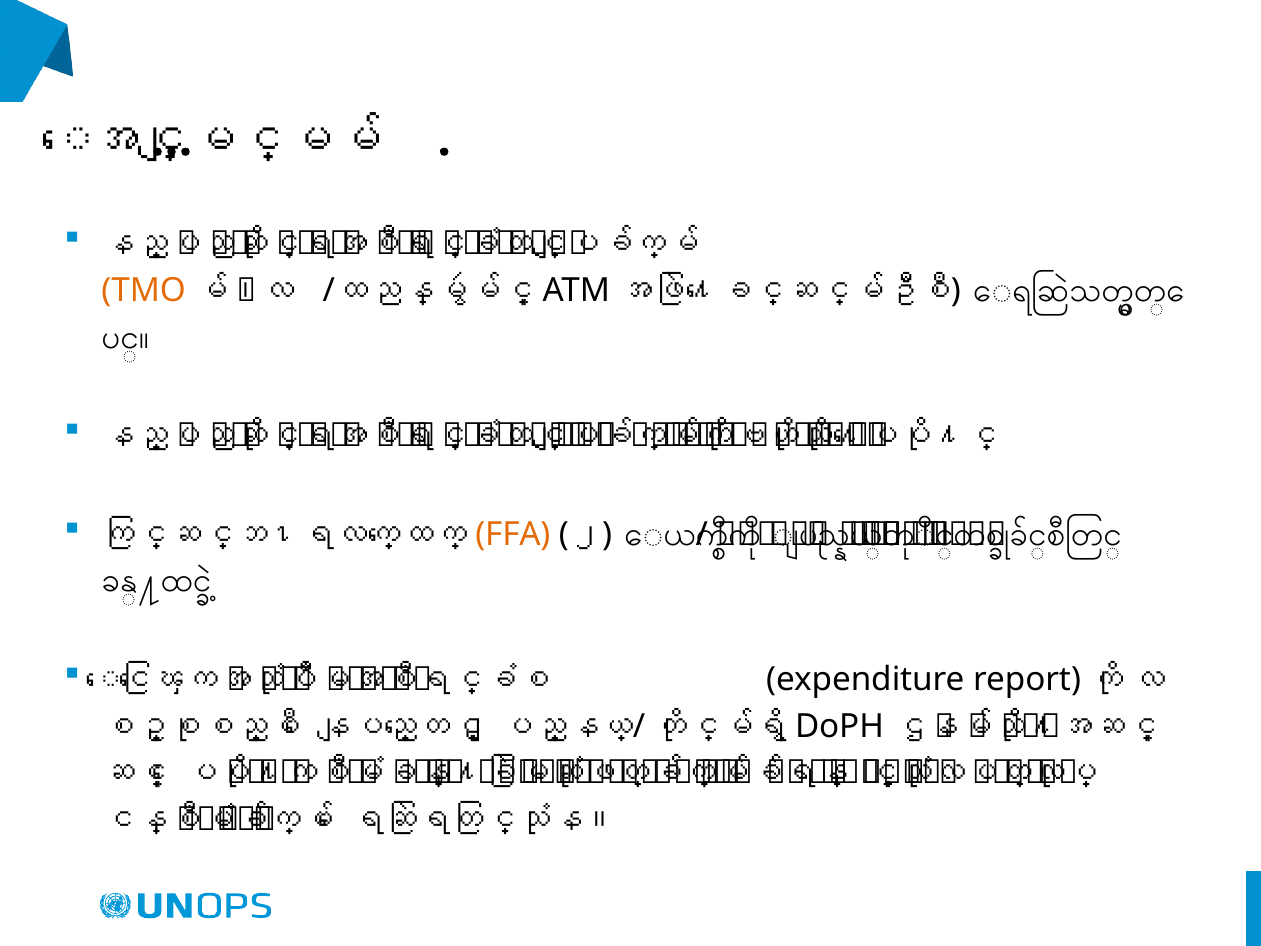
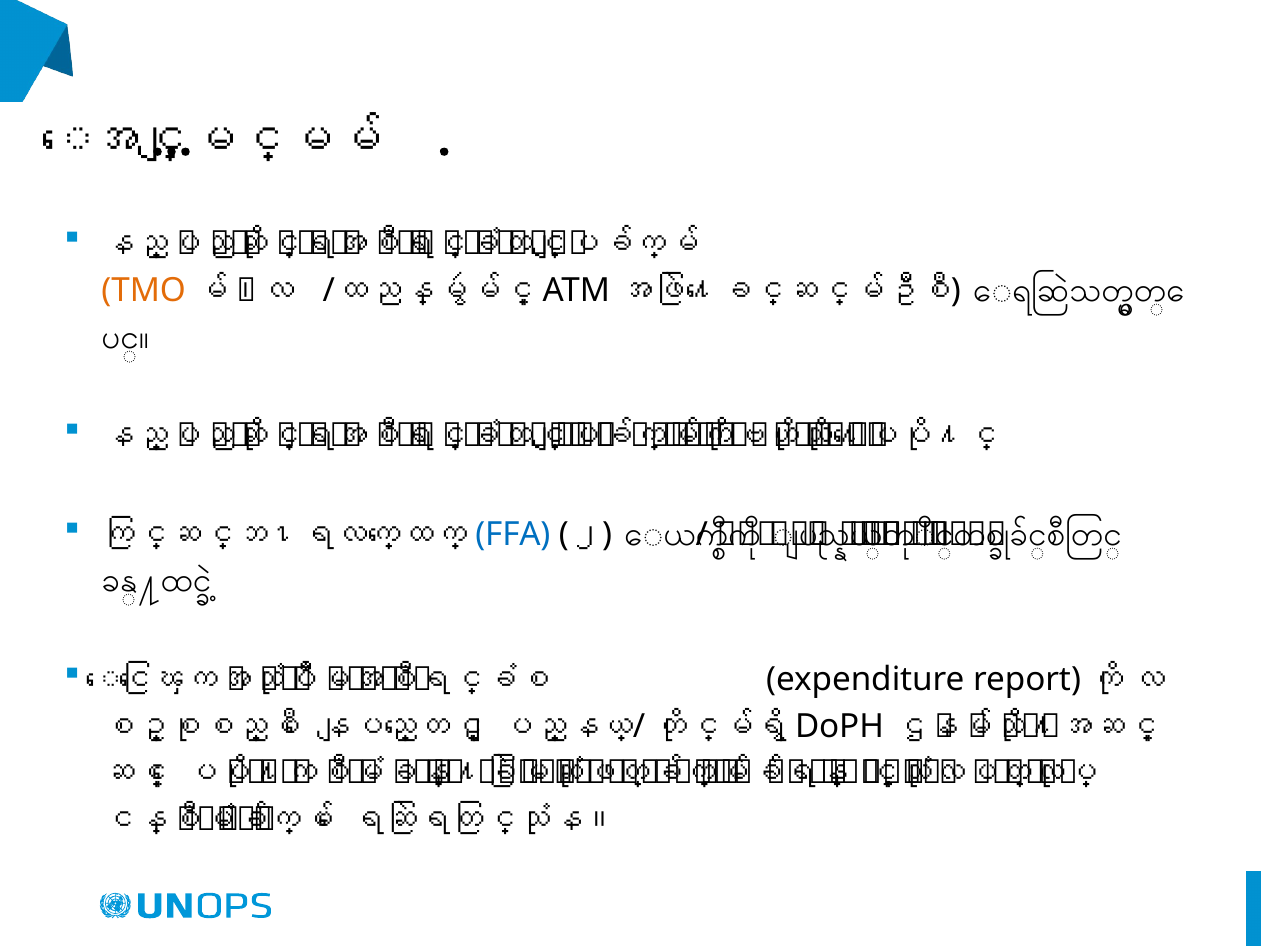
FFA colour: orange -> blue
